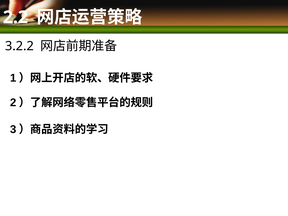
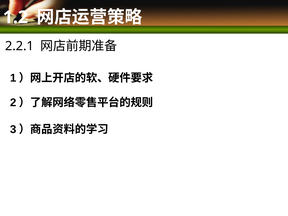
2.2: 2.2 -> 1.2
3.2.2: 3.2.2 -> 2.2.1
